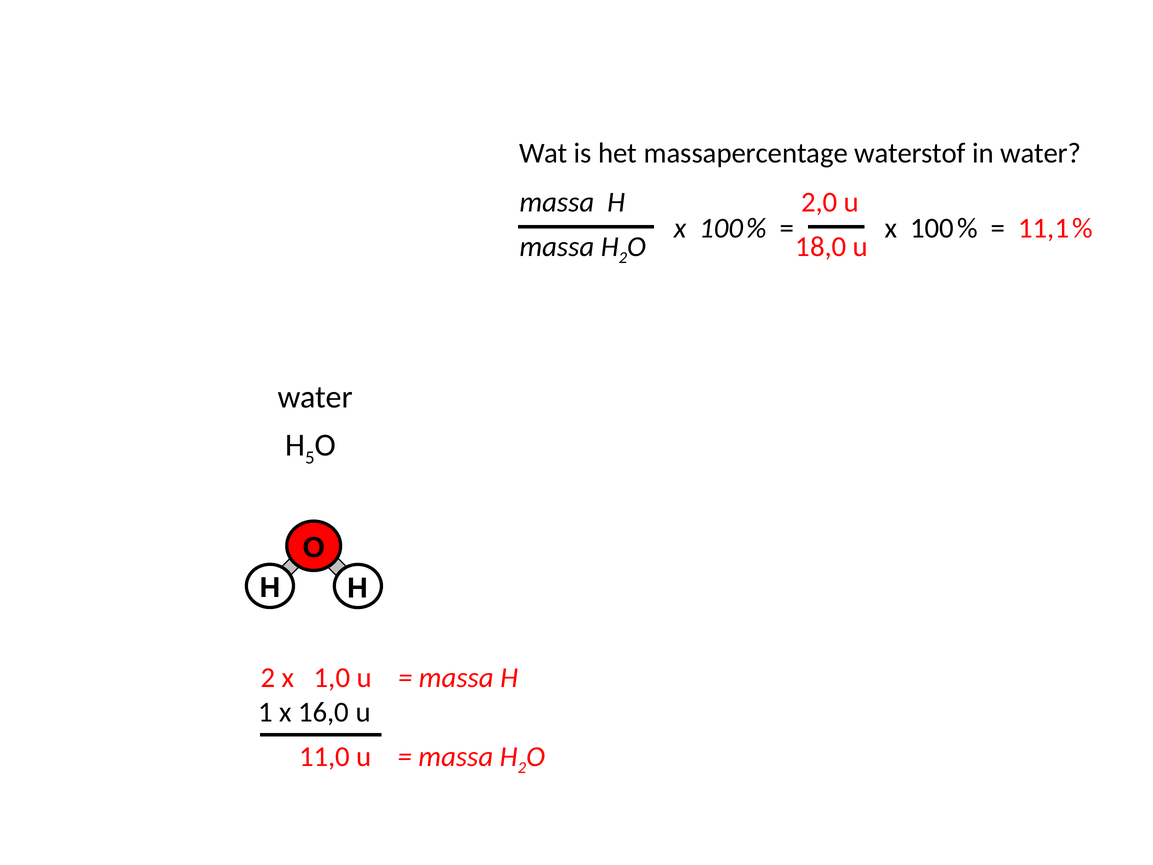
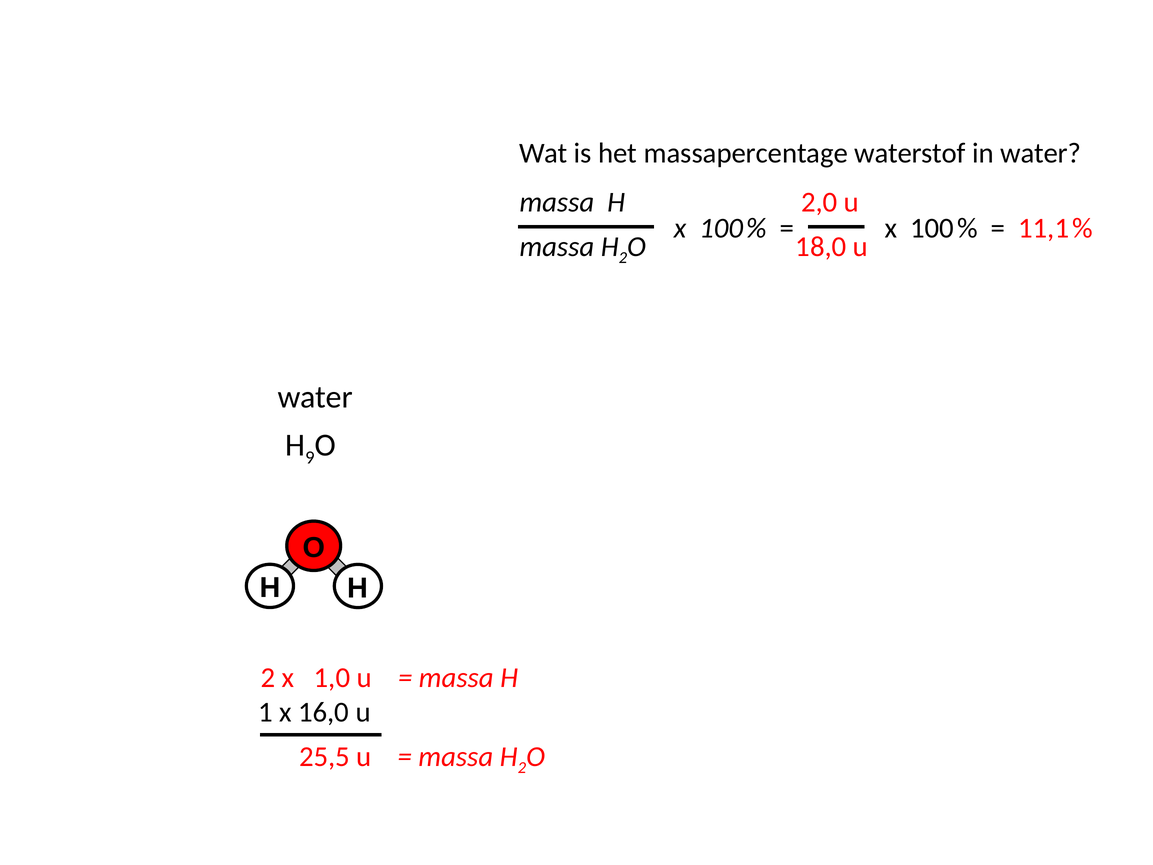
5: 5 -> 9
11,0: 11,0 -> 25,5
